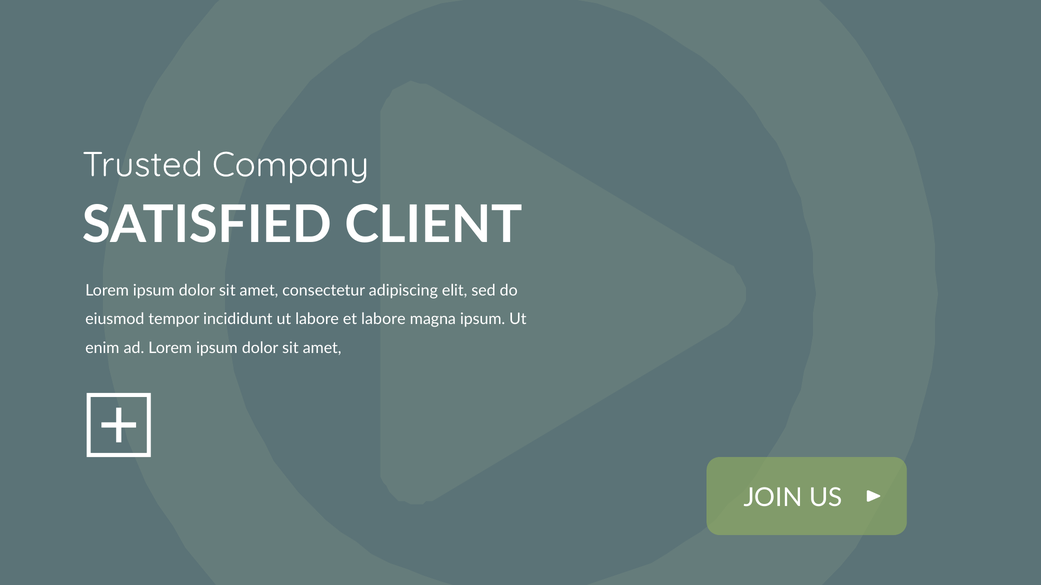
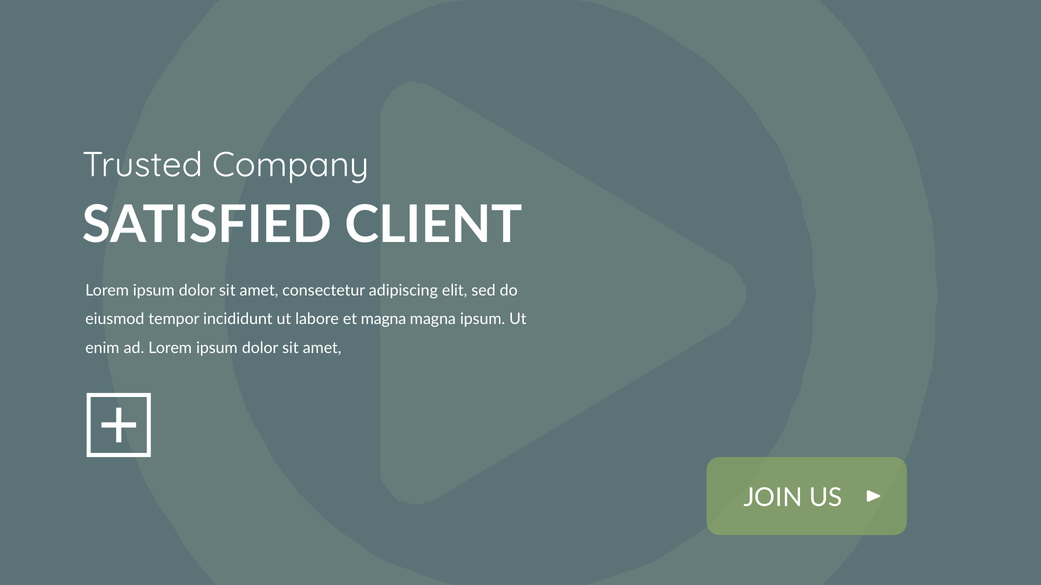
et labore: labore -> magna
